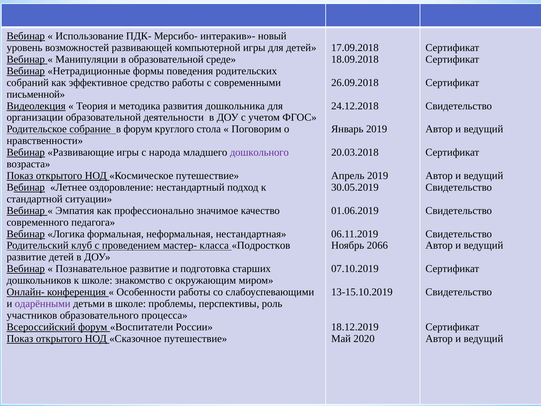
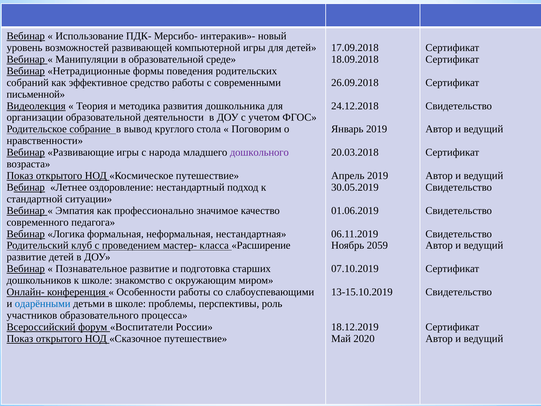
в форум: форум -> вывод
Подростков: Подростков -> Расширение
2066: 2066 -> 2059
одарёнными colour: purple -> blue
